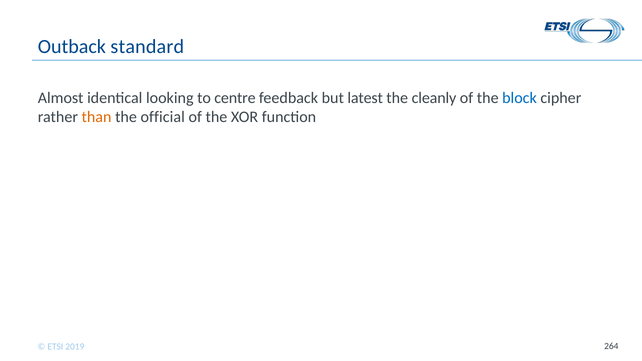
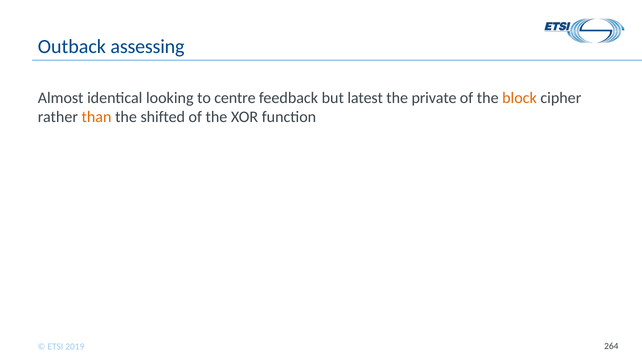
standard: standard -> assessing
cleanly: cleanly -> private
block colour: blue -> orange
official: official -> shifted
